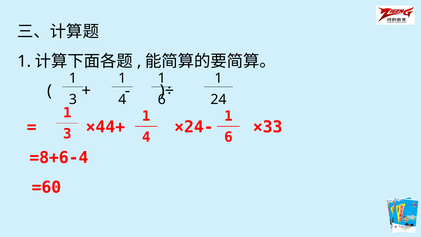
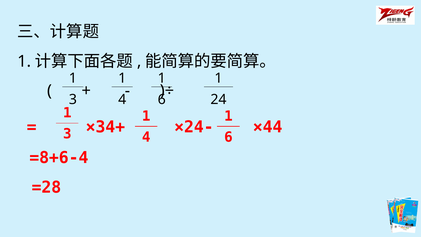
×44+: ×44+ -> ×34+
×33: ×33 -> ×44
=60: =60 -> =28
